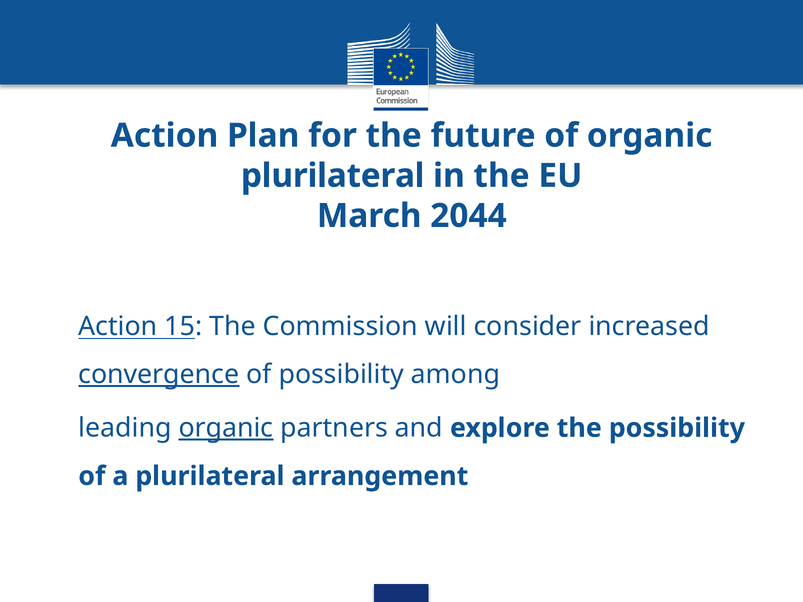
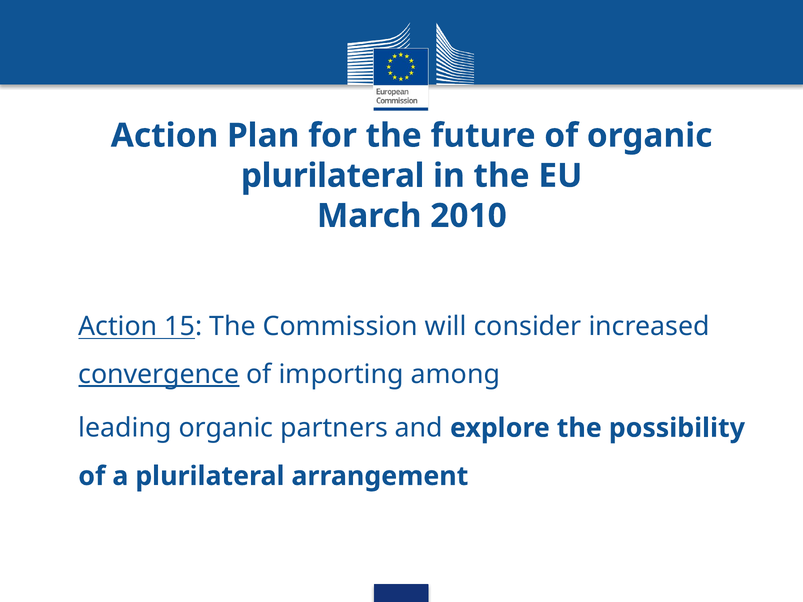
2044: 2044 -> 2010
of possibility: possibility -> importing
organic at (226, 428) underline: present -> none
